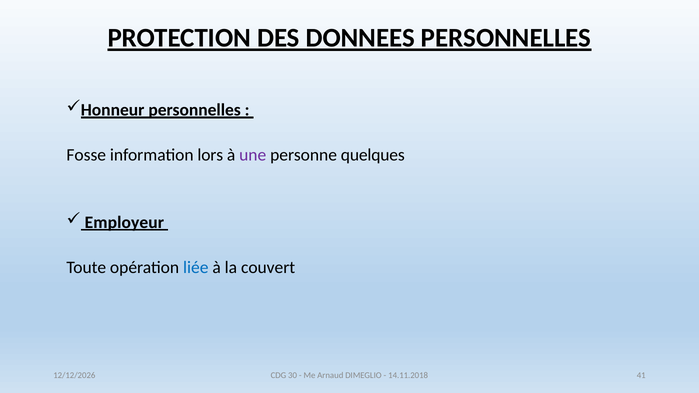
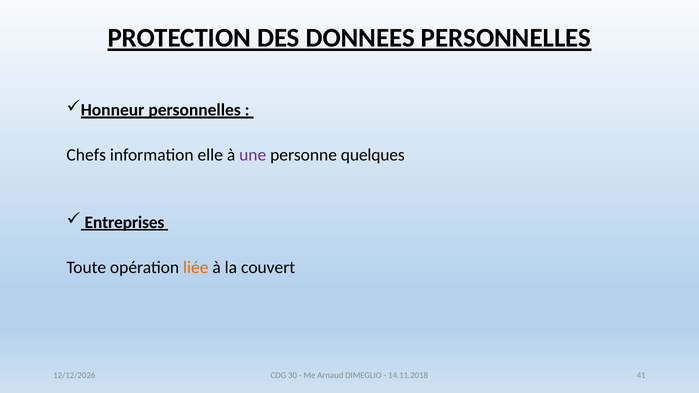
Fosse: Fosse -> Chefs
lors: lors -> elle
Employeur: Employeur -> Entreprises
liée colour: blue -> orange
